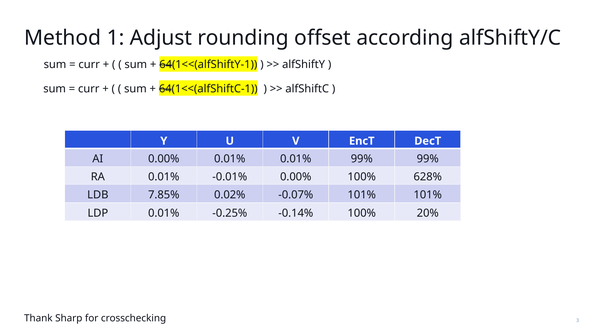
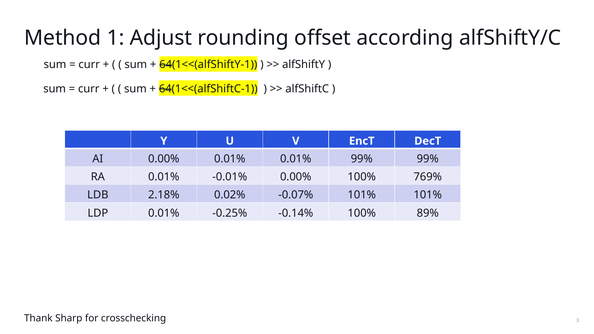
628%: 628% -> 769%
7.85%: 7.85% -> 2.18%
20%: 20% -> 89%
